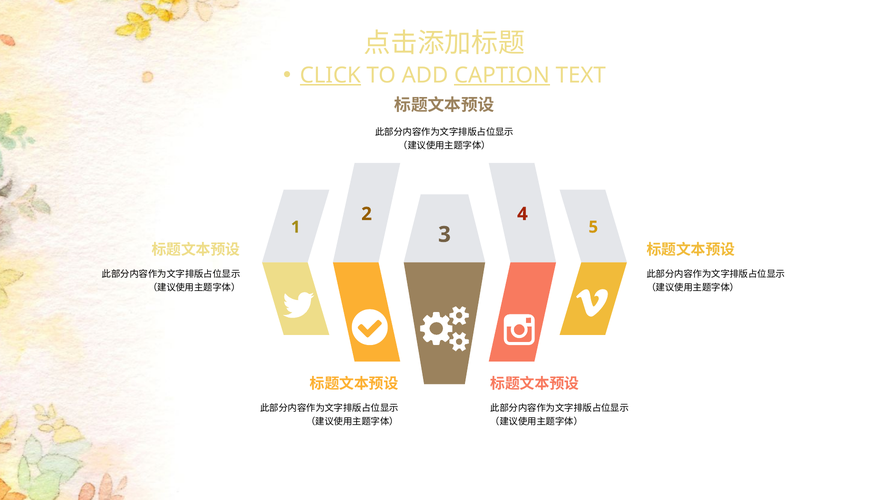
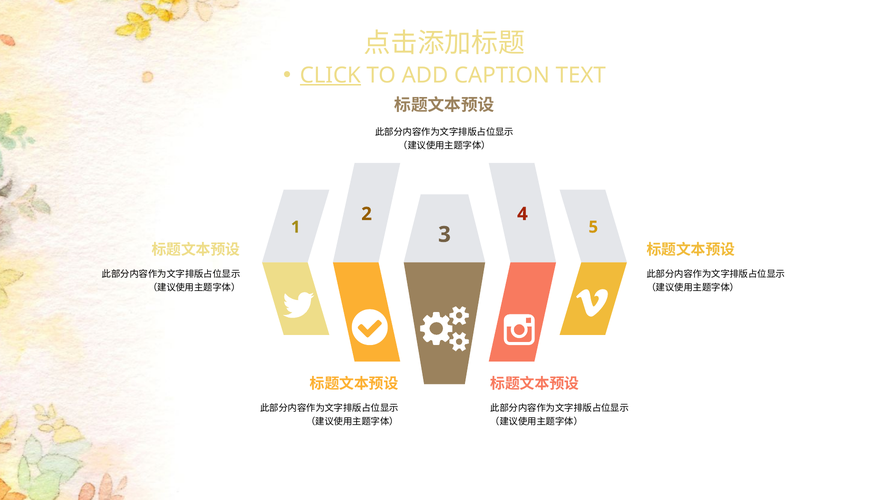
CAPTION underline: present -> none
